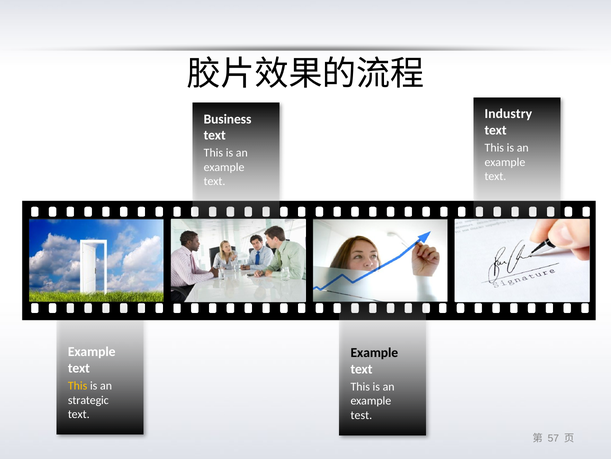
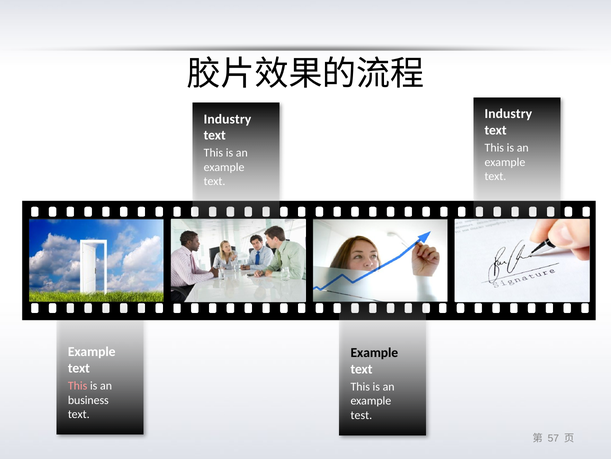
Business at (228, 119): Business -> Industry
This at (78, 385) colour: yellow -> pink
strategic: strategic -> business
